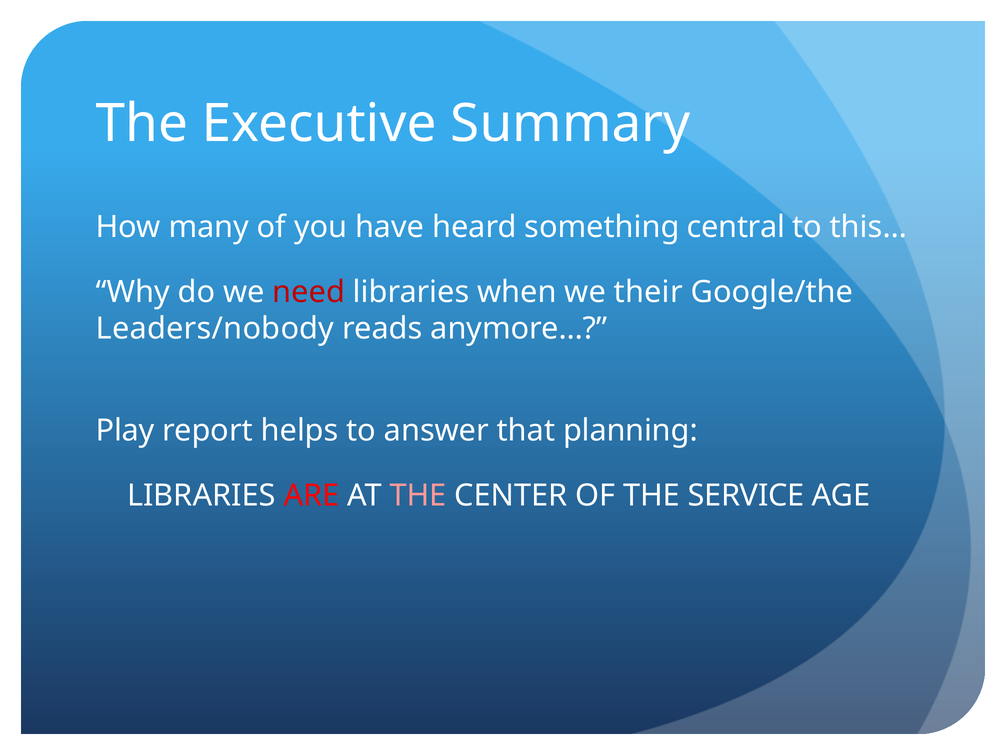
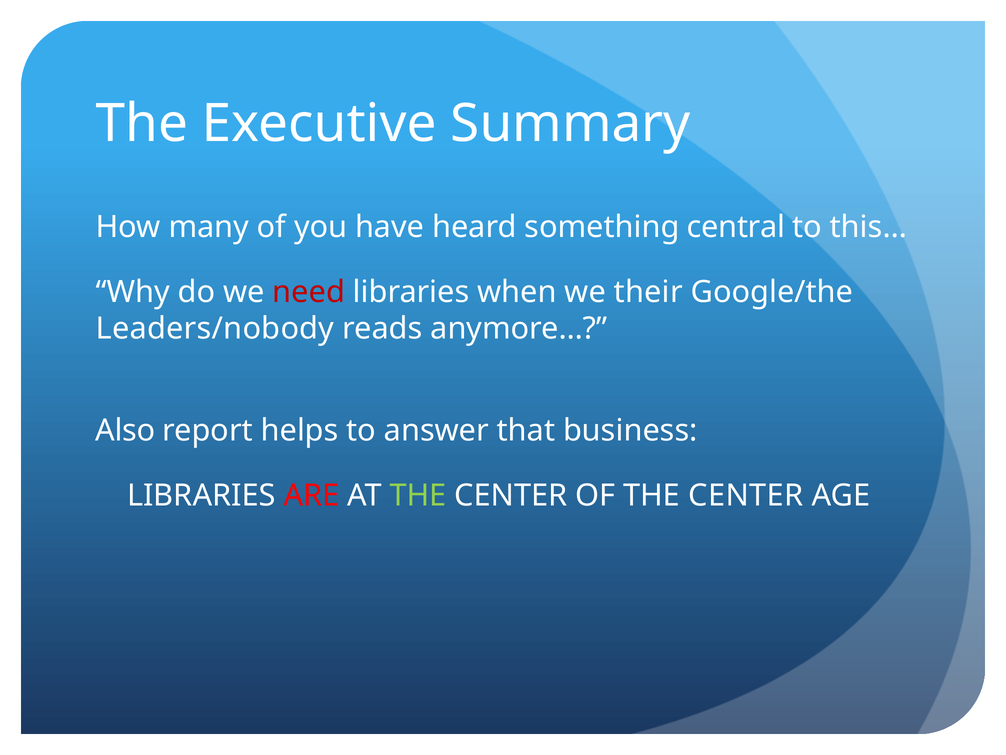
Play: Play -> Also
planning: planning -> business
THE at (418, 495) colour: pink -> light green
OF THE SERVICE: SERVICE -> CENTER
